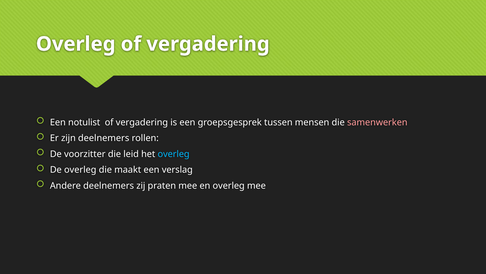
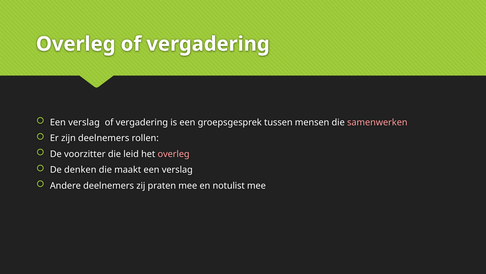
notulist at (84, 122): notulist -> verslag
overleg at (174, 154) colour: light blue -> pink
De overleg: overleg -> denken
en overleg: overleg -> notulist
